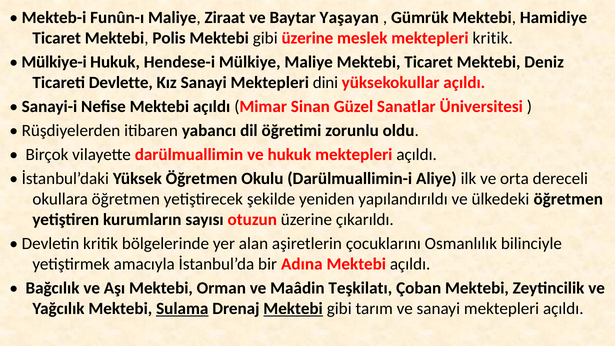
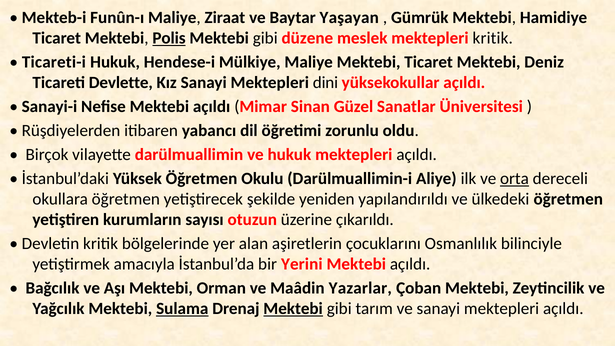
Polis underline: none -> present
gibi üzerine: üzerine -> düzene
Mülkiye-i: Mülkiye-i -> Ticareti-i
orta underline: none -> present
Adına: Adına -> Yerini
Teşkilatı: Teşkilatı -> Yazarlar
